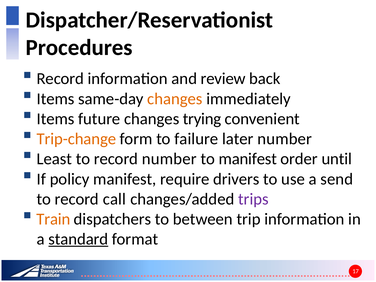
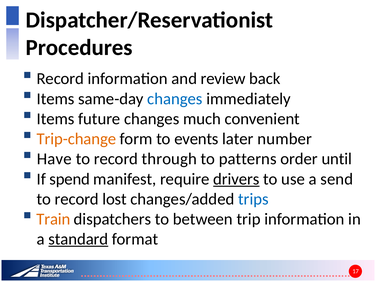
changes at (175, 99) colour: orange -> blue
trying: trying -> much
failure: failure -> events
Least: Least -> Have
record number: number -> through
to manifest: manifest -> patterns
policy: policy -> spend
drivers underline: none -> present
call: call -> lost
trips colour: purple -> blue
